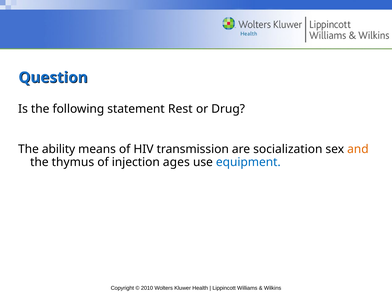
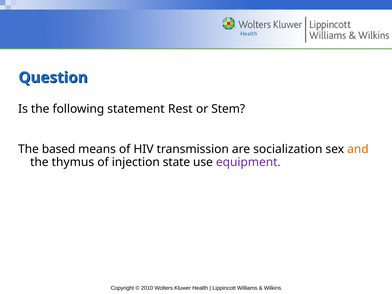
Drug: Drug -> Stem
ability: ability -> based
ages: ages -> state
equipment colour: blue -> purple
